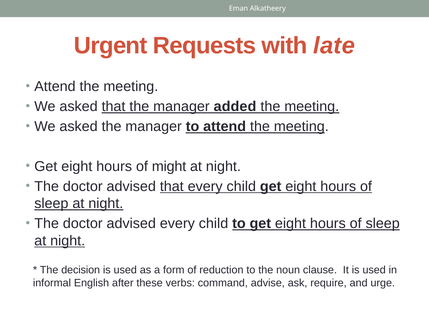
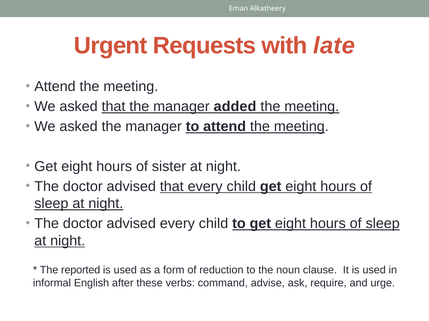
might: might -> sister
decision: decision -> reported
